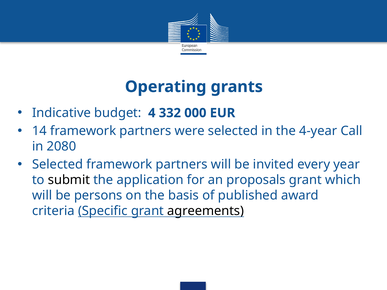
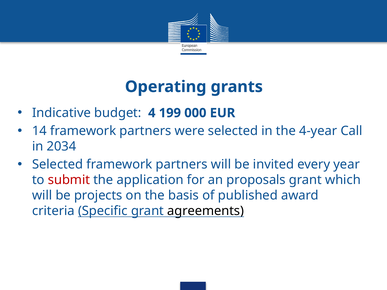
332: 332 -> 199
2080: 2080 -> 2034
submit colour: black -> red
persons: persons -> projects
